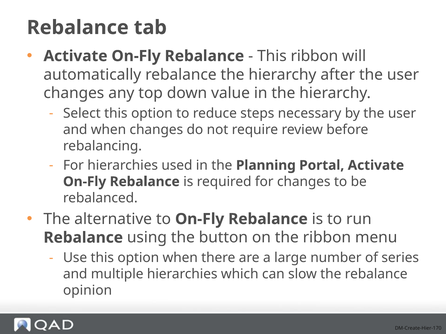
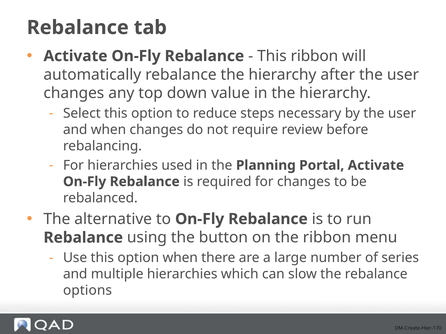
opinion: opinion -> options
